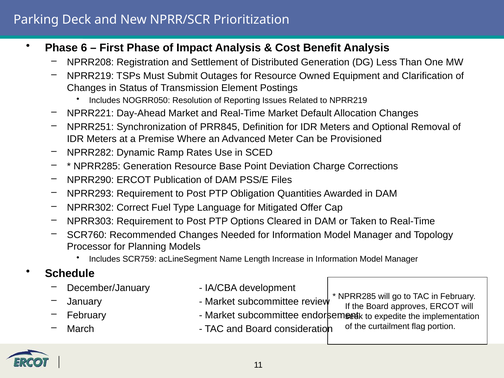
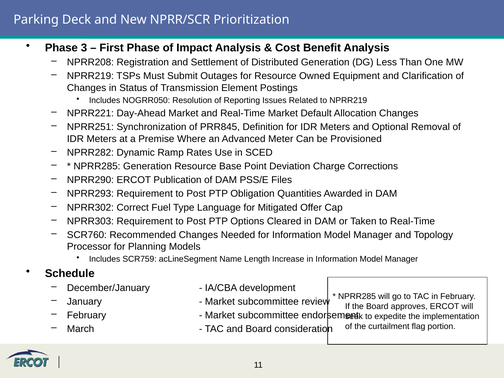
6: 6 -> 3
